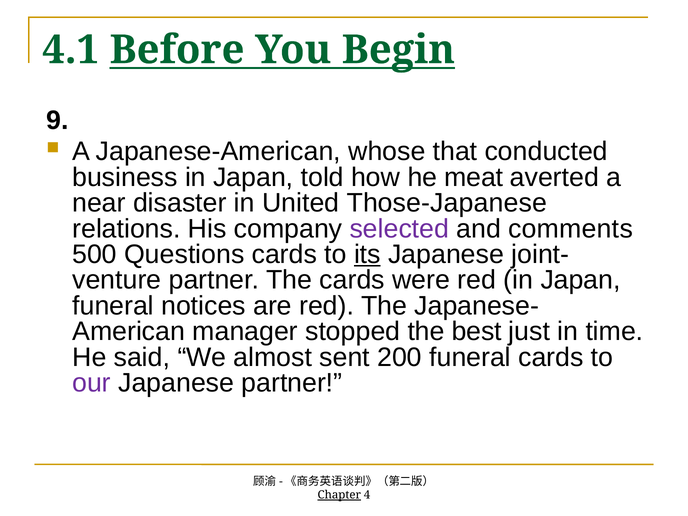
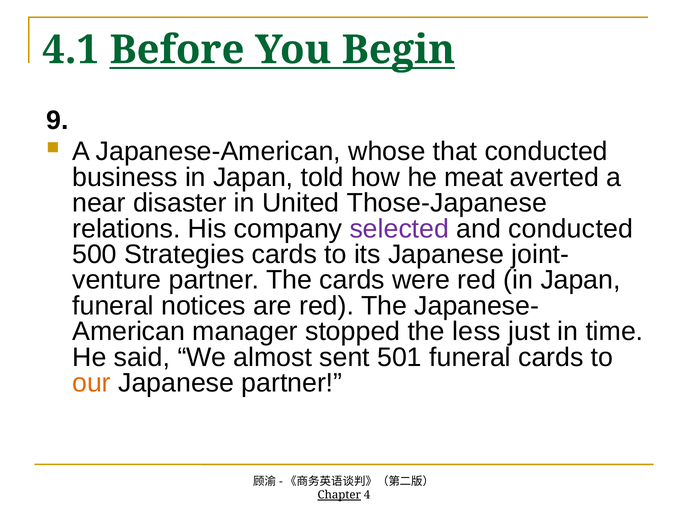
and comments: comments -> conducted
Questions: Questions -> Strategies
its underline: present -> none
best: best -> less
200: 200 -> 501
our colour: purple -> orange
